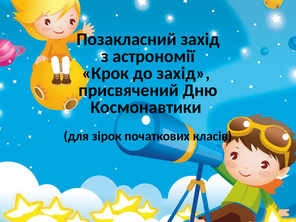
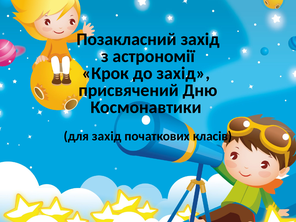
для зірок: зірок -> захід
